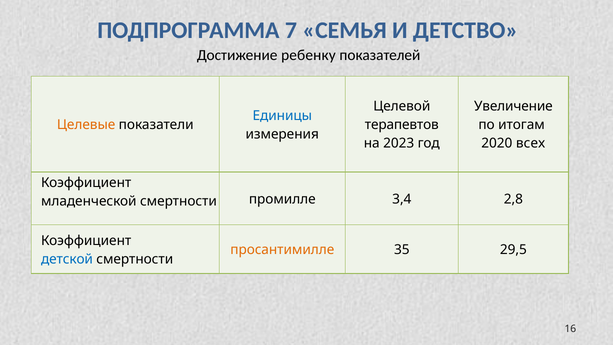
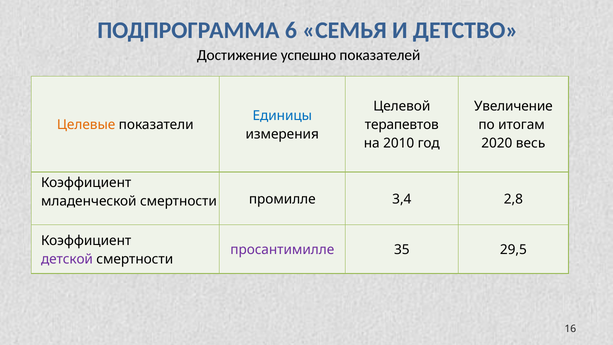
7: 7 -> 6
ребенку: ребенку -> успешно
2023: 2023 -> 2010
всех: всех -> весь
проcантимилле colour: orange -> purple
детской colour: blue -> purple
